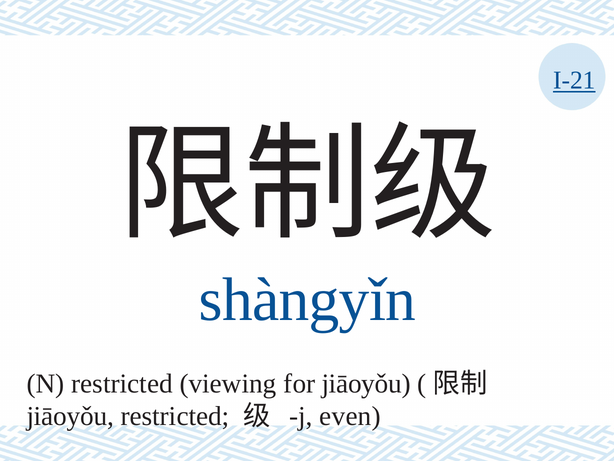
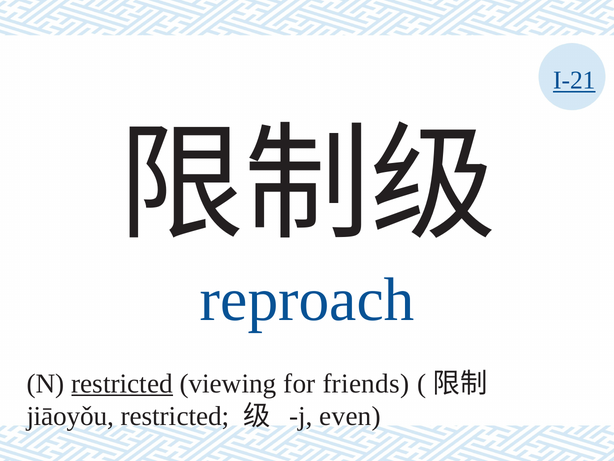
shàngyǐn: shàngyǐn -> reproach
restricted at (122, 383) underline: none -> present
for jiāoyǒu: jiāoyǒu -> friends
